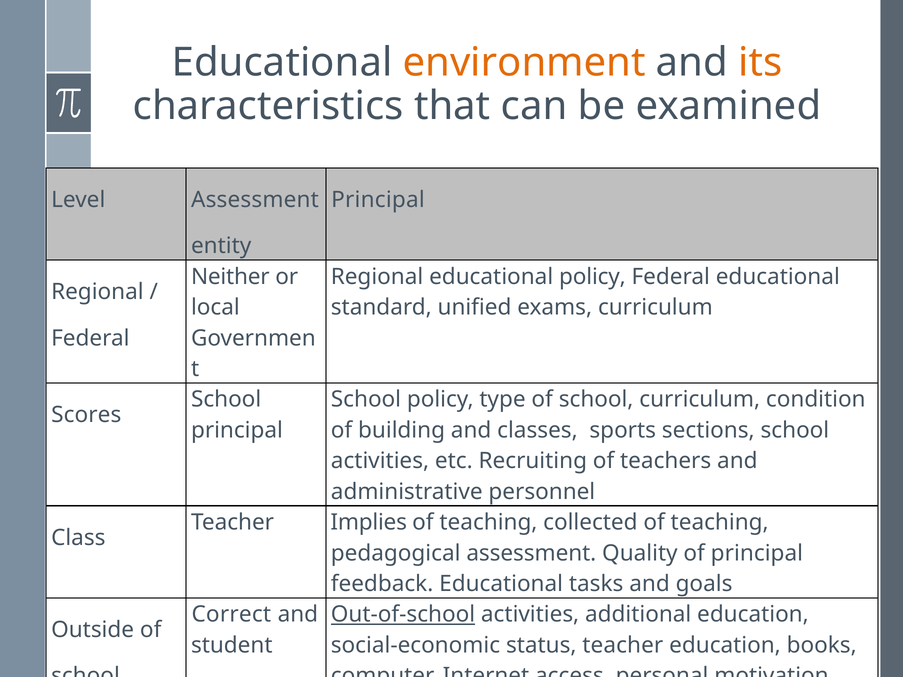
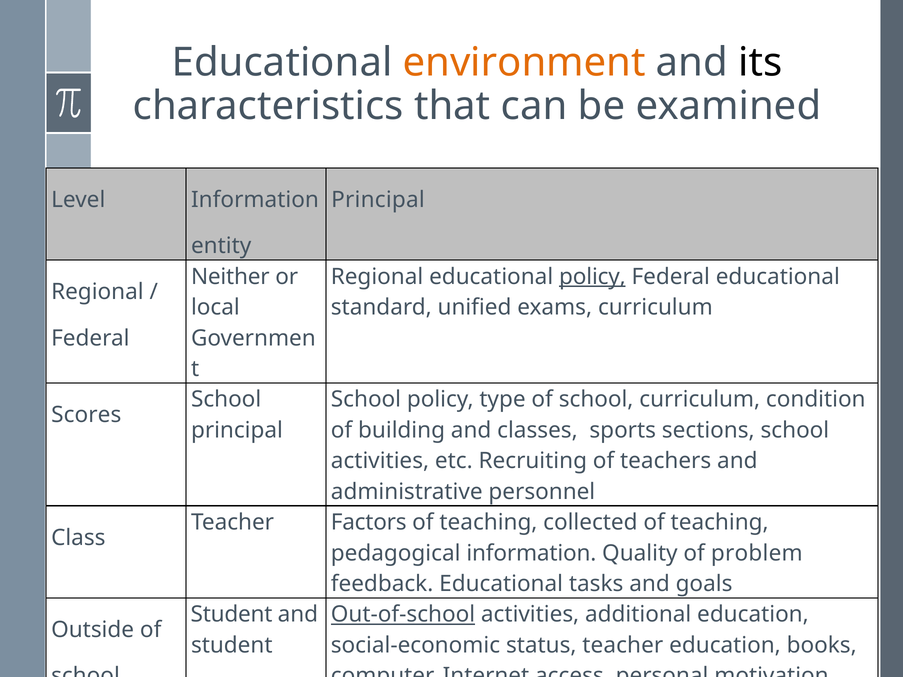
its colour: orange -> black
Level Assessment: Assessment -> Information
policy at (592, 277) underline: none -> present
Implies: Implies -> Factors
pedagogical assessment: assessment -> information
of principal: principal -> problem
Correct at (231, 615): Correct -> Student
